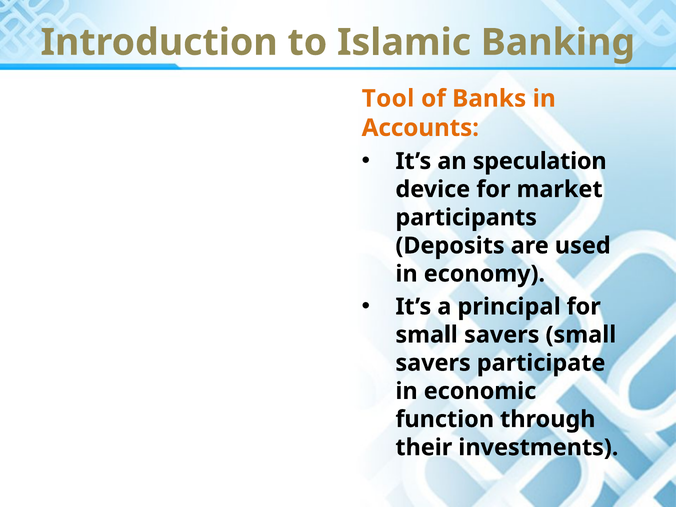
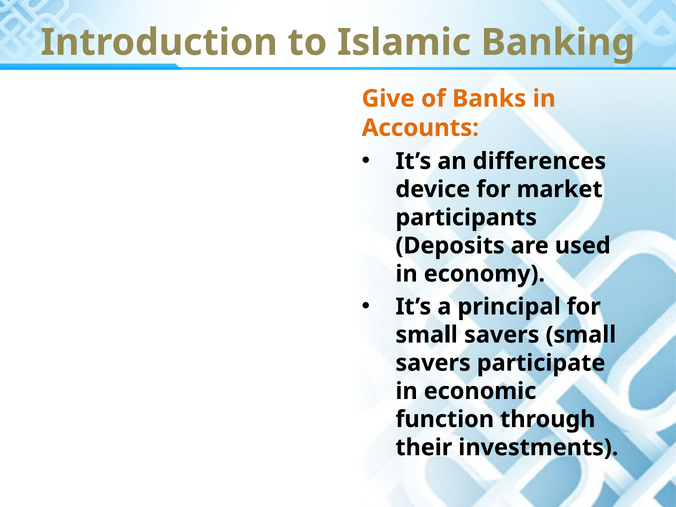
Tool: Tool -> Give
speculation: speculation -> differences
